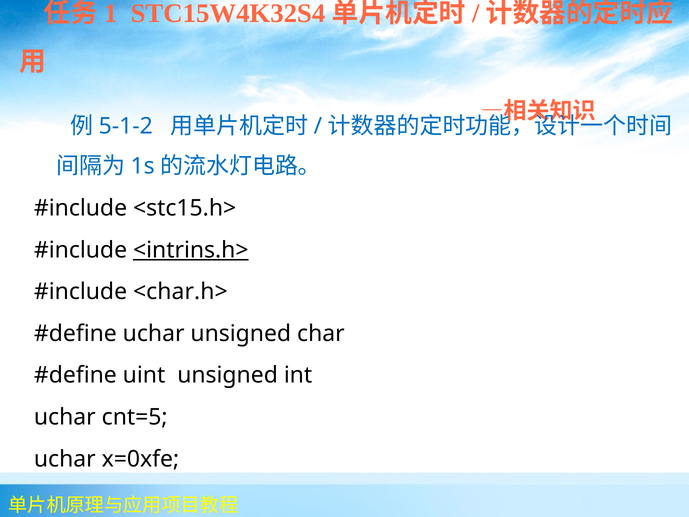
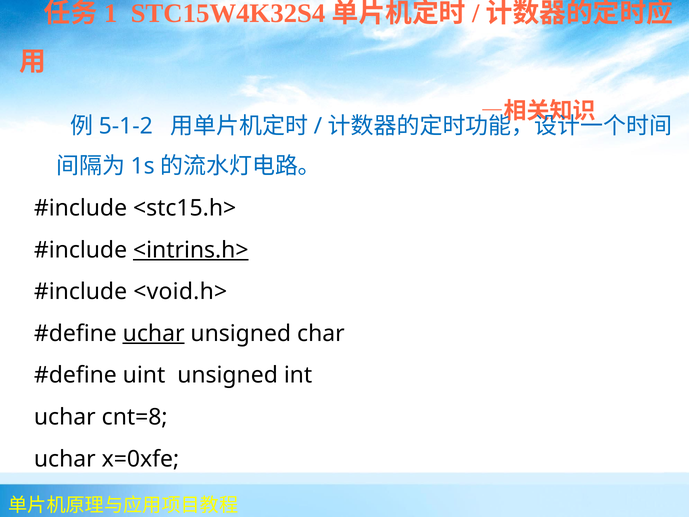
<char.h>: <char.h> -> <void.h>
uchar at (154, 333) underline: none -> present
cnt=5: cnt=5 -> cnt=8
